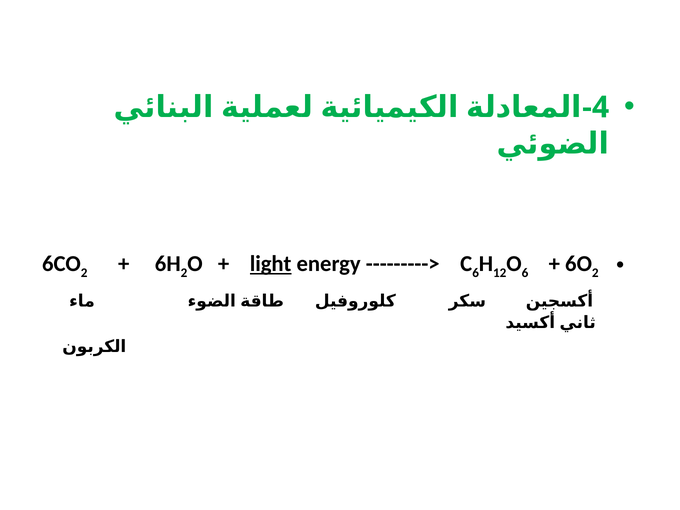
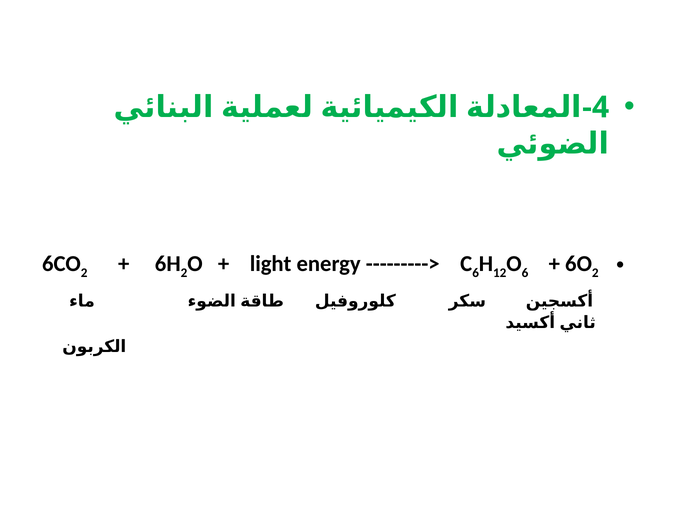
light underline: present -> none
